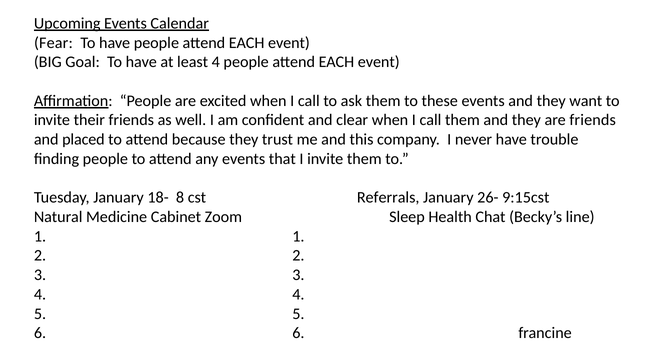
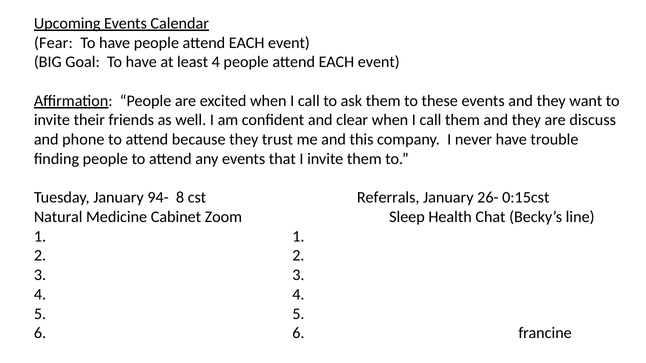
are friends: friends -> discuss
placed: placed -> phone
18-: 18- -> 94-
9:15cst: 9:15cst -> 0:15cst
